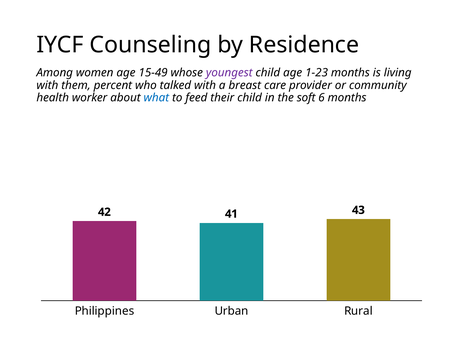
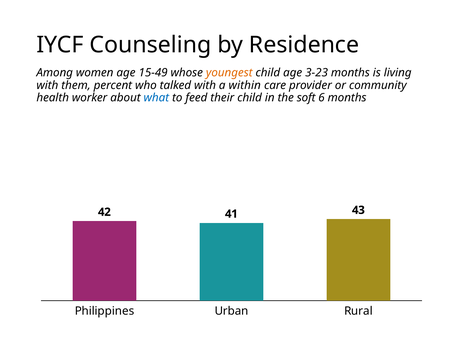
youngest colour: purple -> orange
1-23: 1-23 -> 3-23
breast: breast -> within
